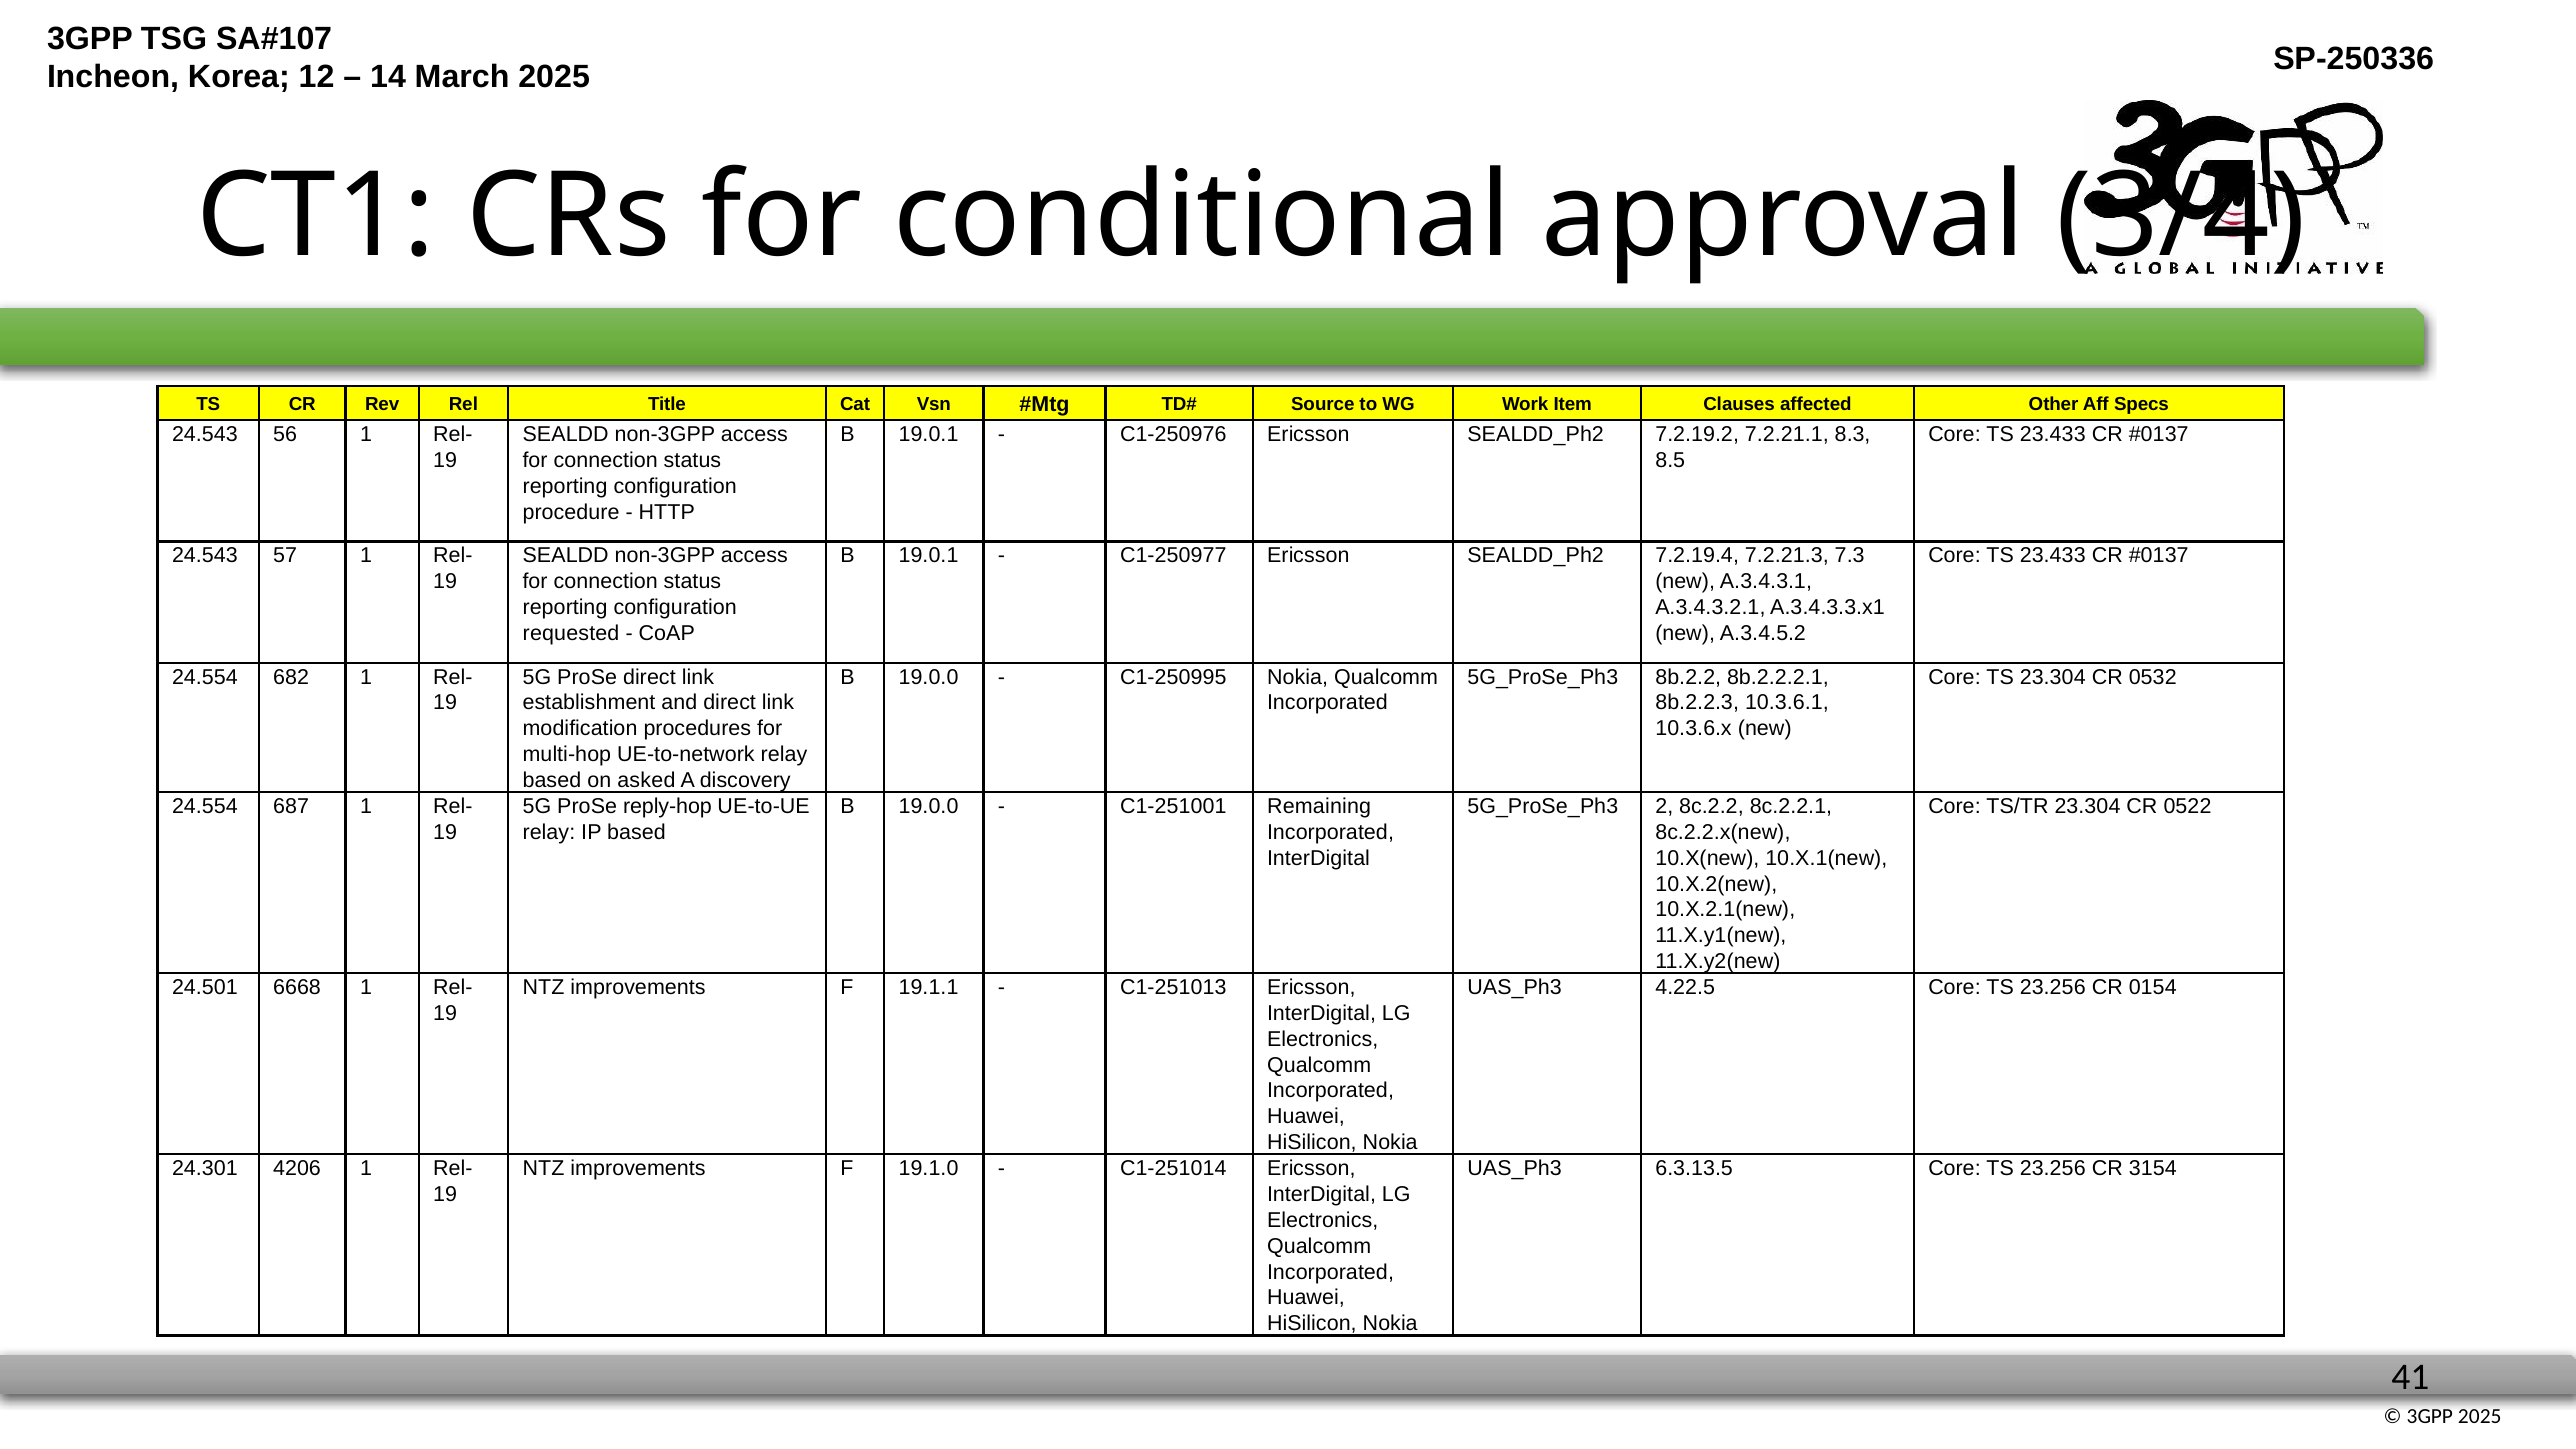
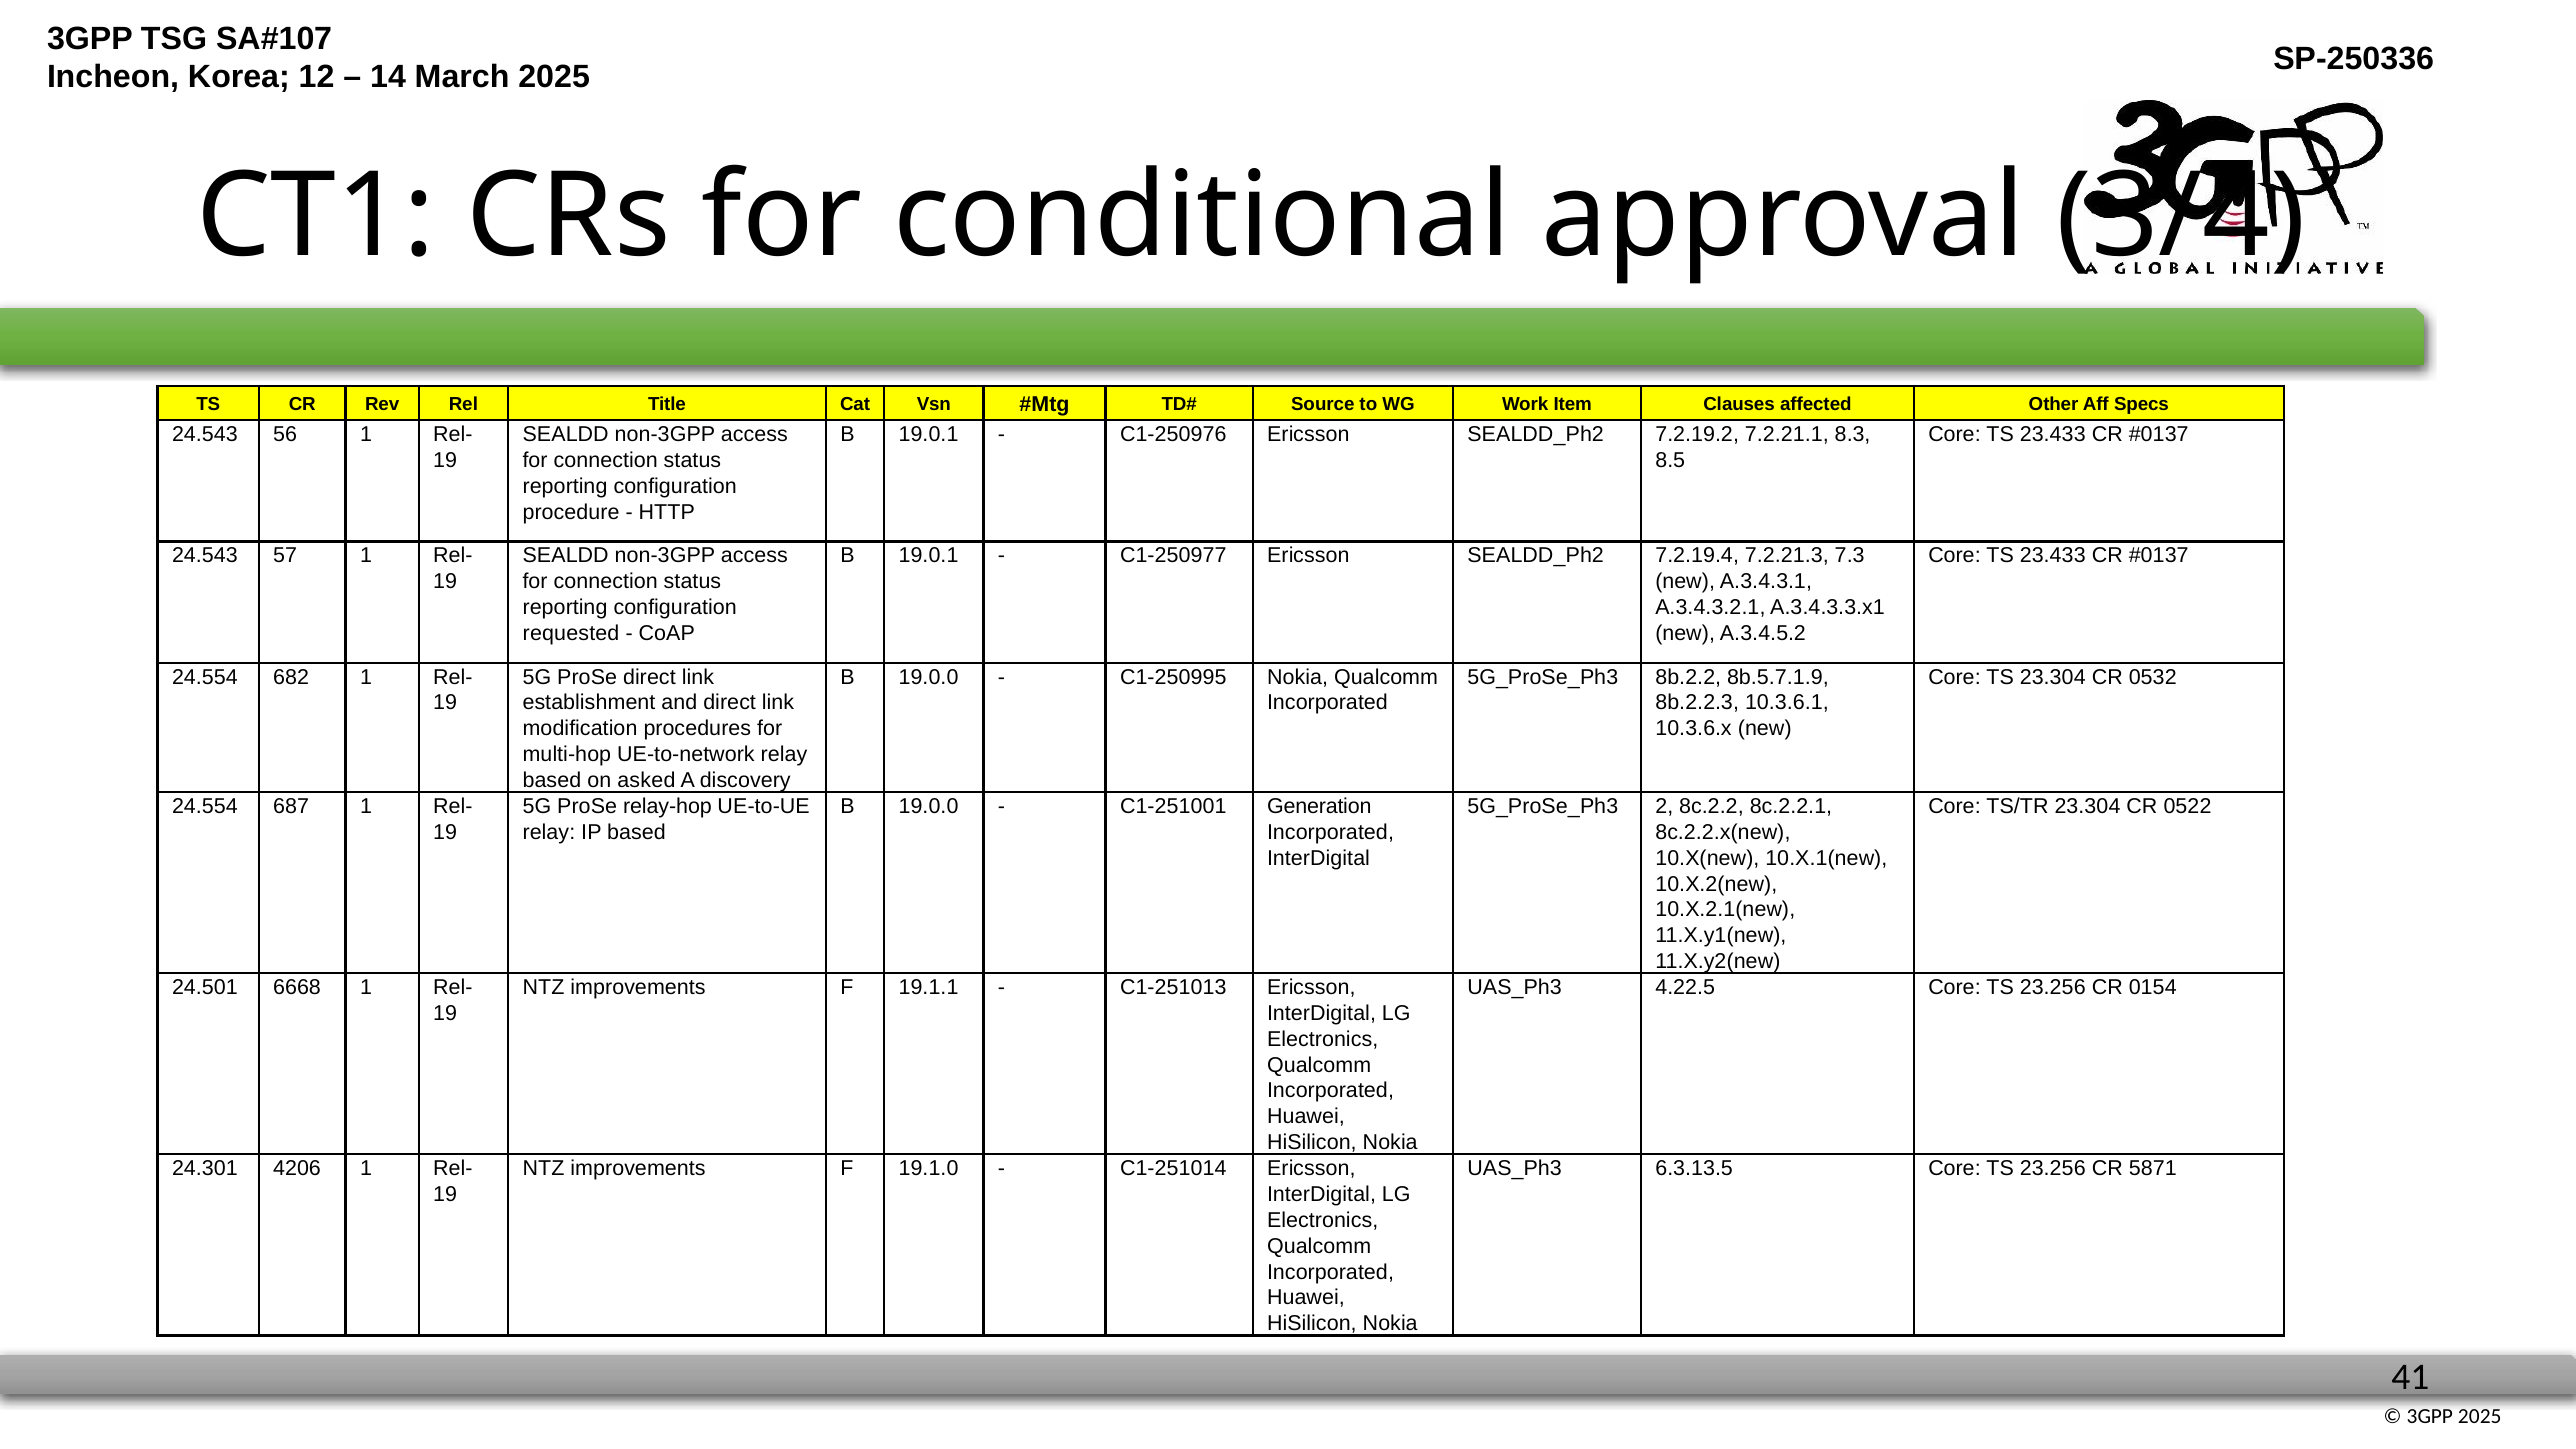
8b.2.2.2.1: 8b.2.2.2.1 -> 8b.5.7.1.9
reply-hop: reply-hop -> relay-hop
Remaining: Remaining -> Generation
3154: 3154 -> 5871
